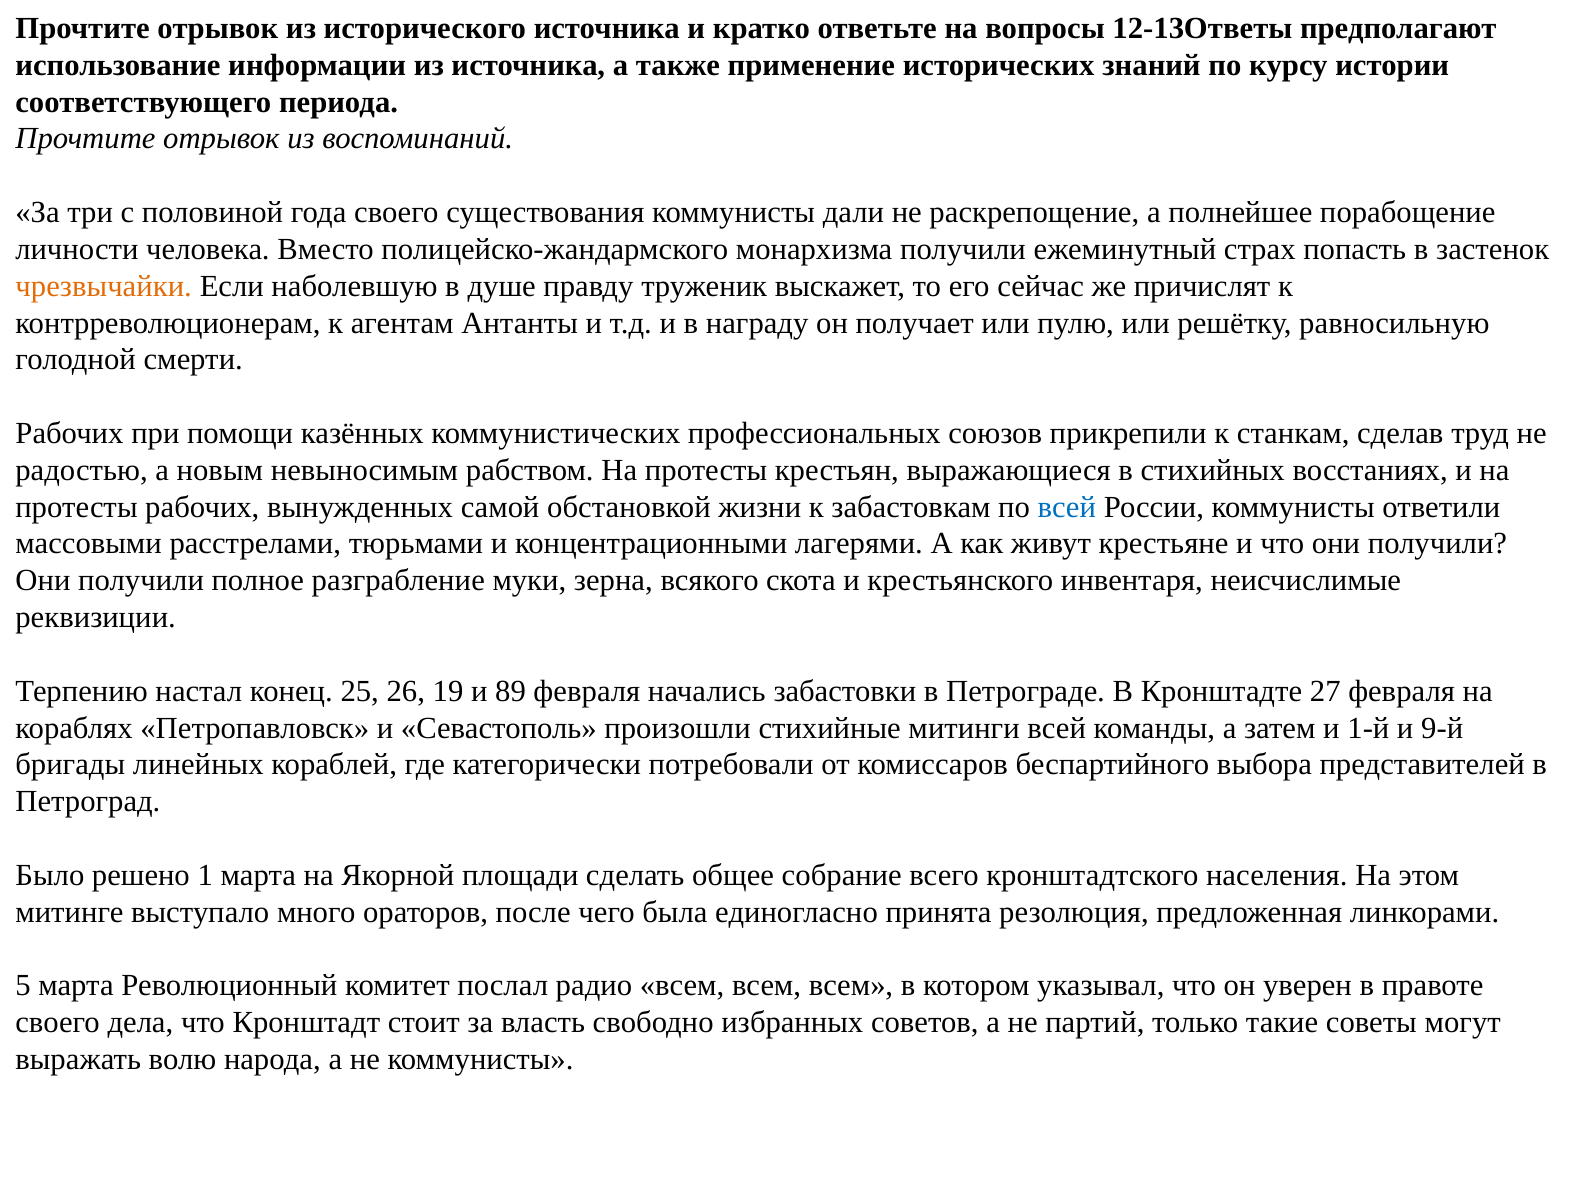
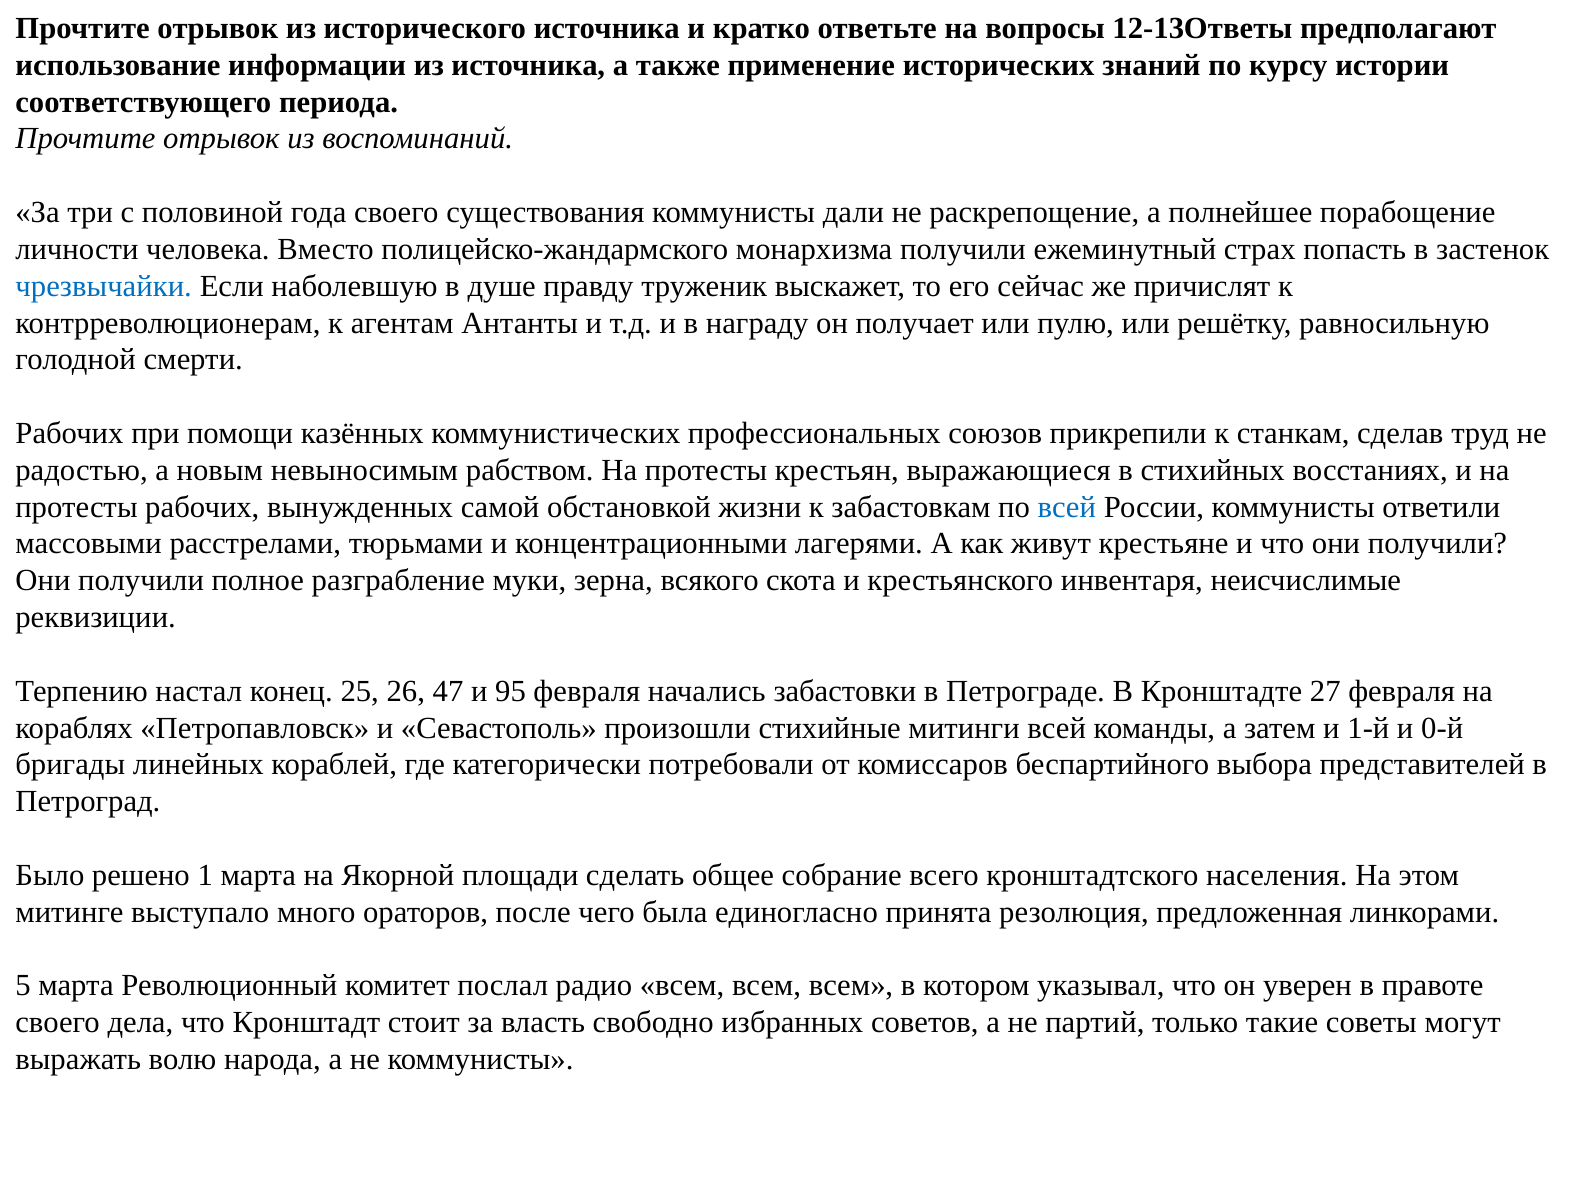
чрезвычайки colour: orange -> blue
19: 19 -> 47
89: 89 -> 95
9-й: 9-й -> 0-й
